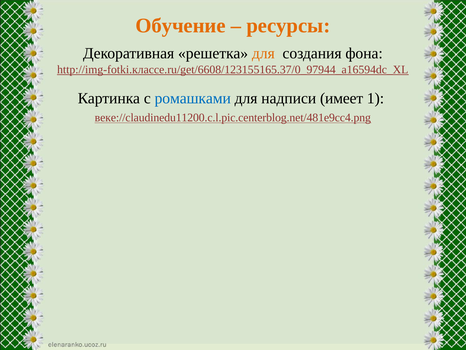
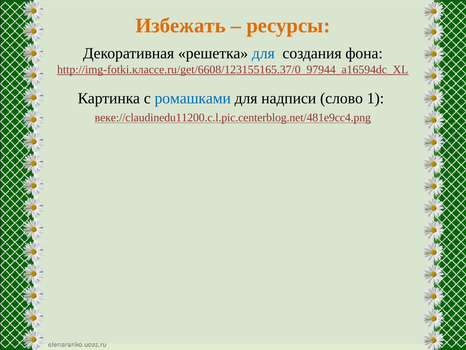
Обучение: Обучение -> Избежать
для at (263, 53) colour: orange -> blue
имеет: имеет -> слово
